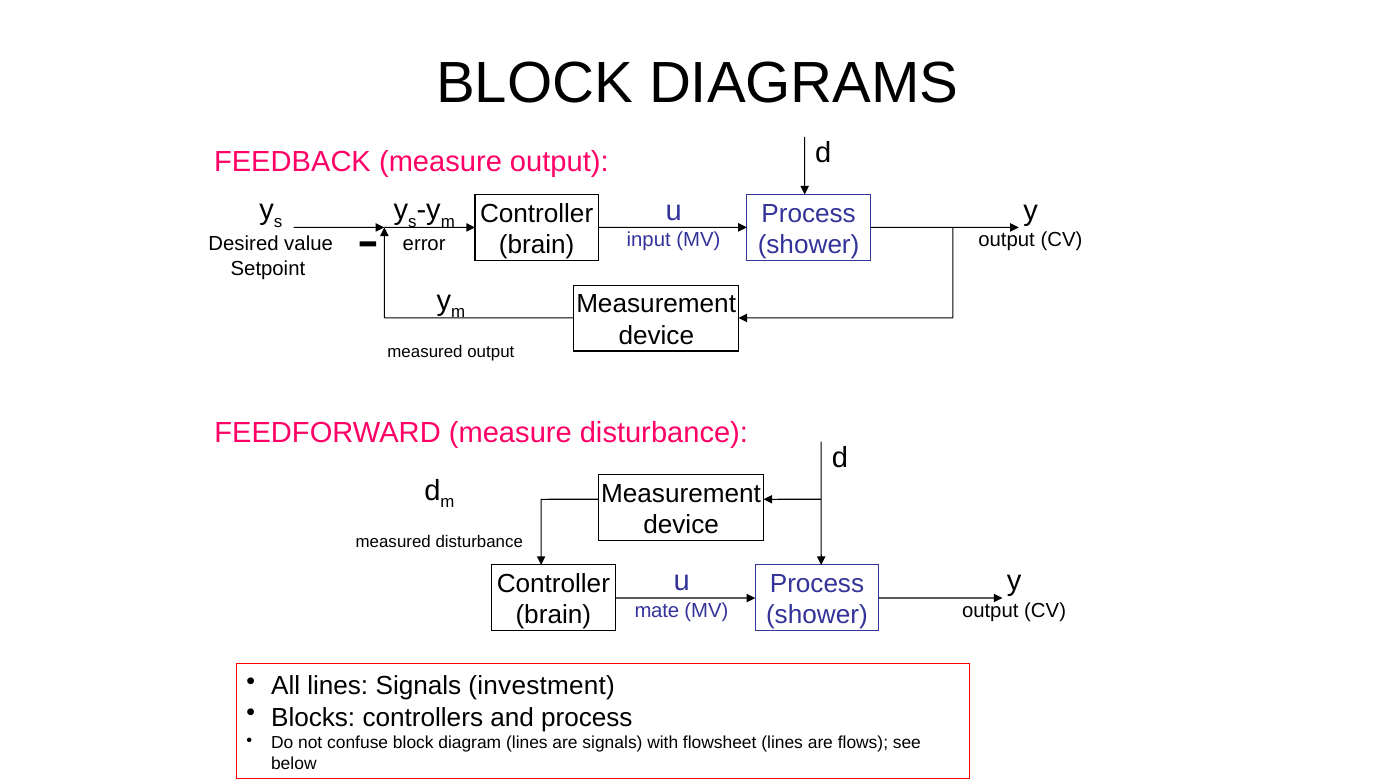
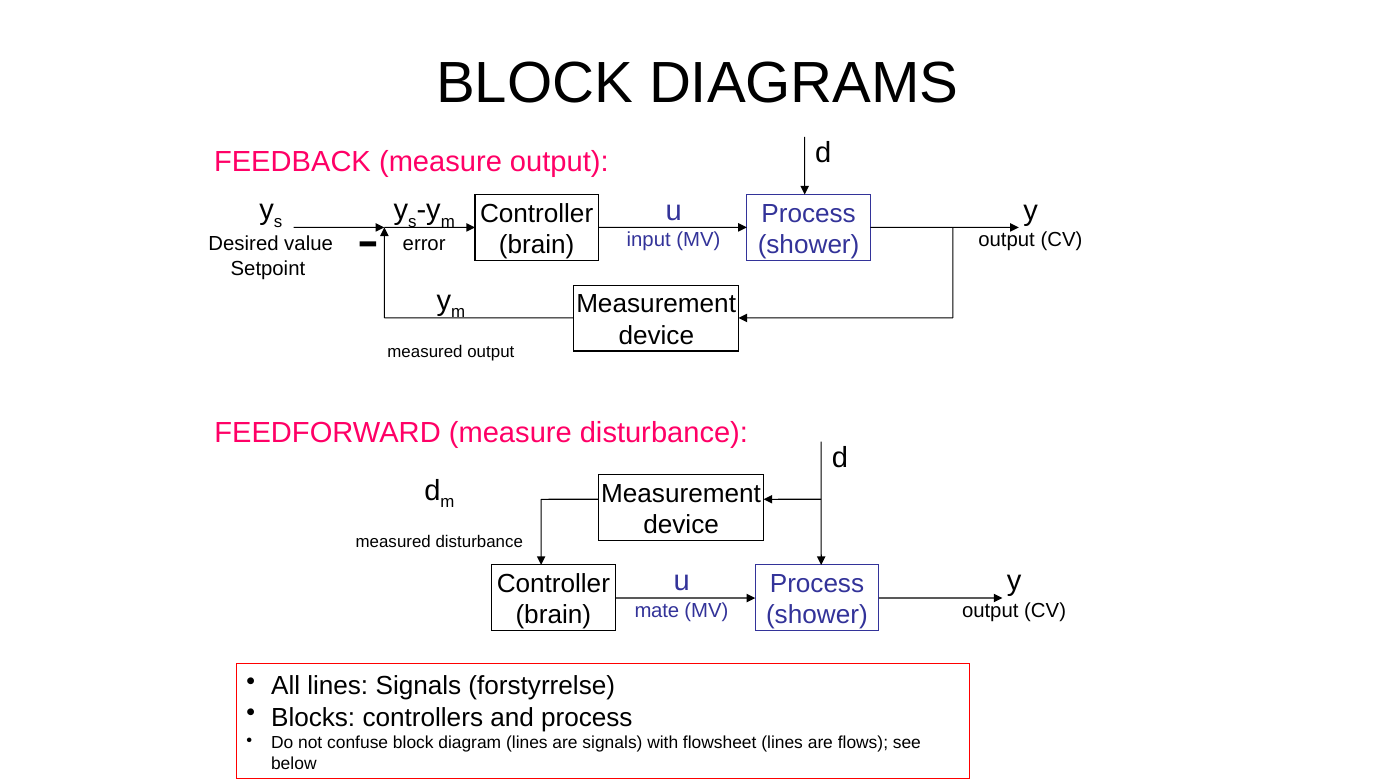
investment: investment -> forstyrrelse
